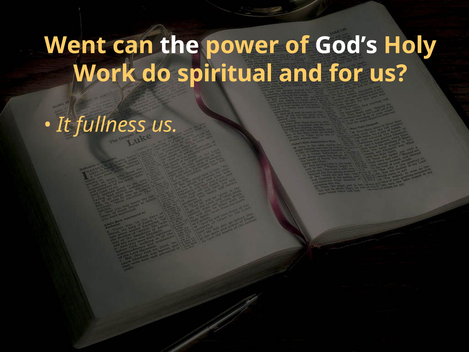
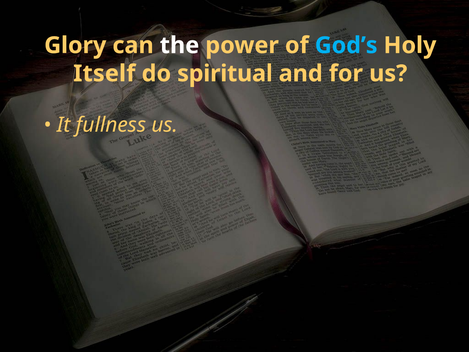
Went: Went -> Glory
God’s colour: white -> light blue
Work: Work -> Itself
